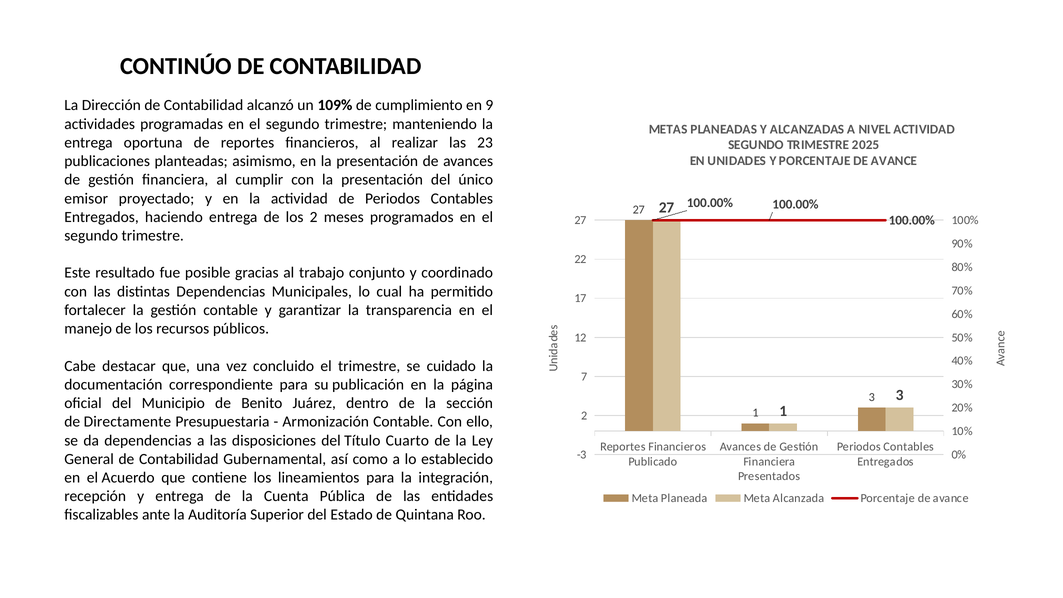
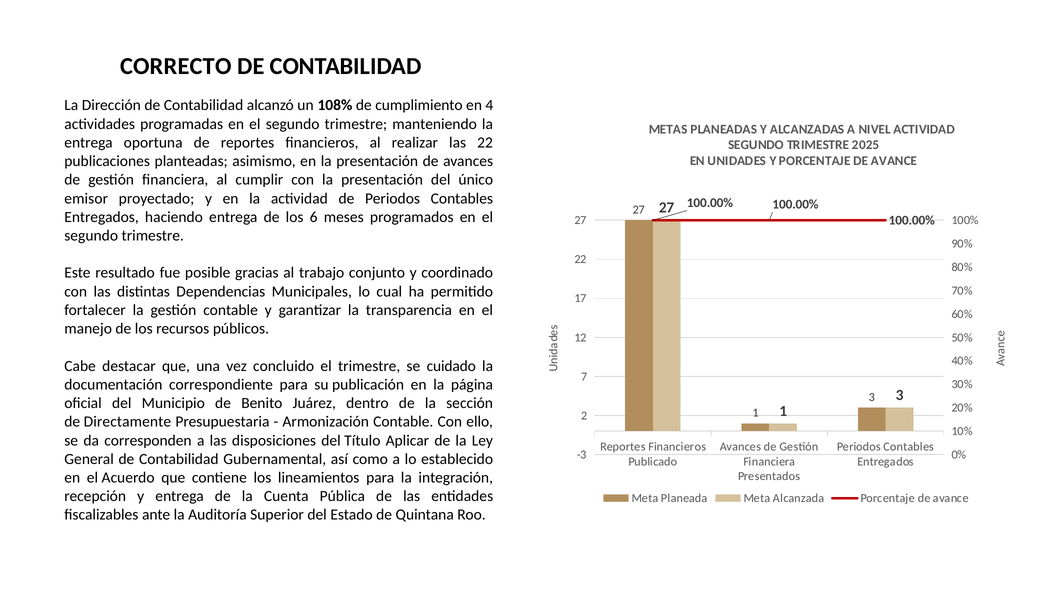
CONTINÚO: CONTINÚO -> CORRECTO
109%: 109% -> 108%
9: 9 -> 4
las 23: 23 -> 22
los 2: 2 -> 6
da dependencias: dependencias -> corresponden
Cuarto: Cuarto -> Aplicar
